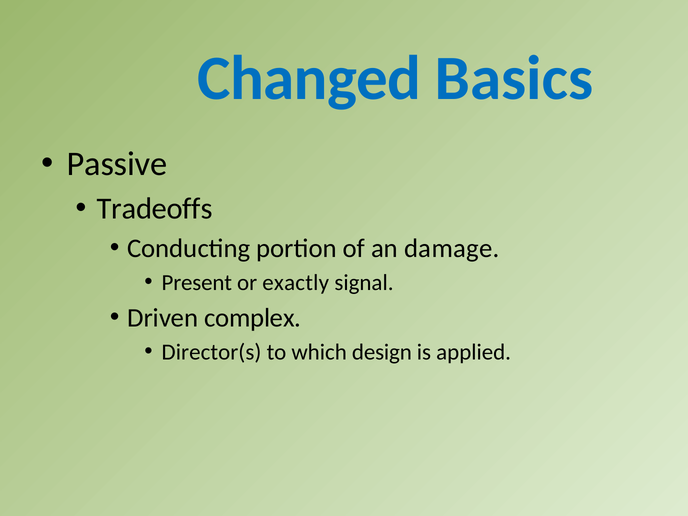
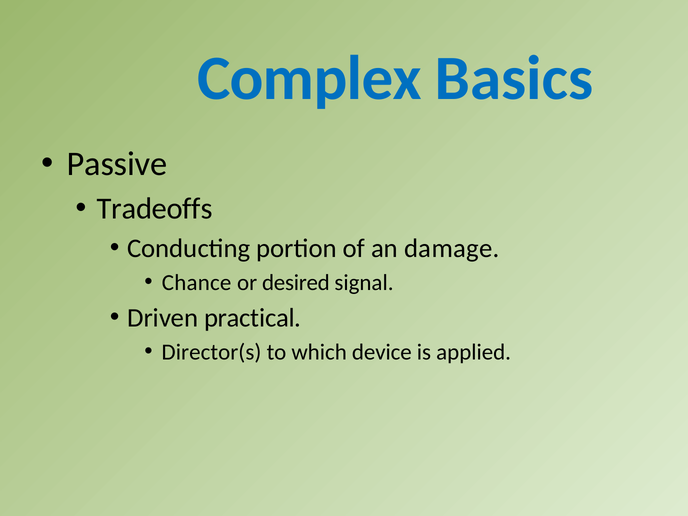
Changed: Changed -> Complex
Present: Present -> Chance
exactly: exactly -> desired
complex: complex -> practical
design: design -> device
